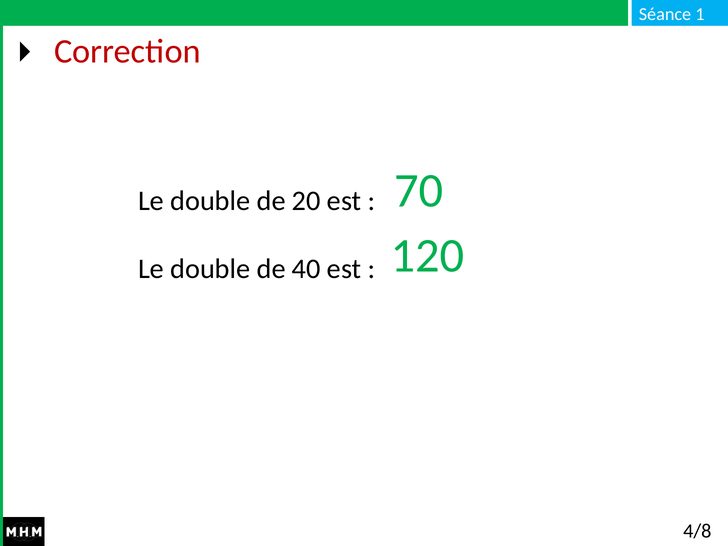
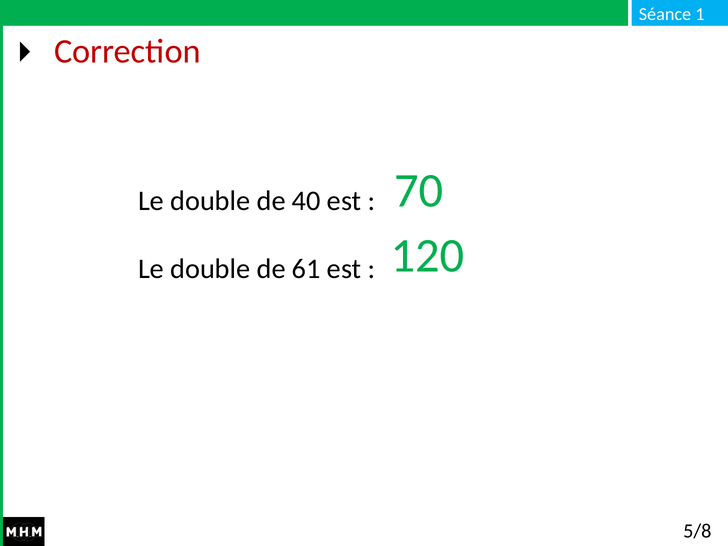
20: 20 -> 40
40: 40 -> 61
4/8: 4/8 -> 5/8
